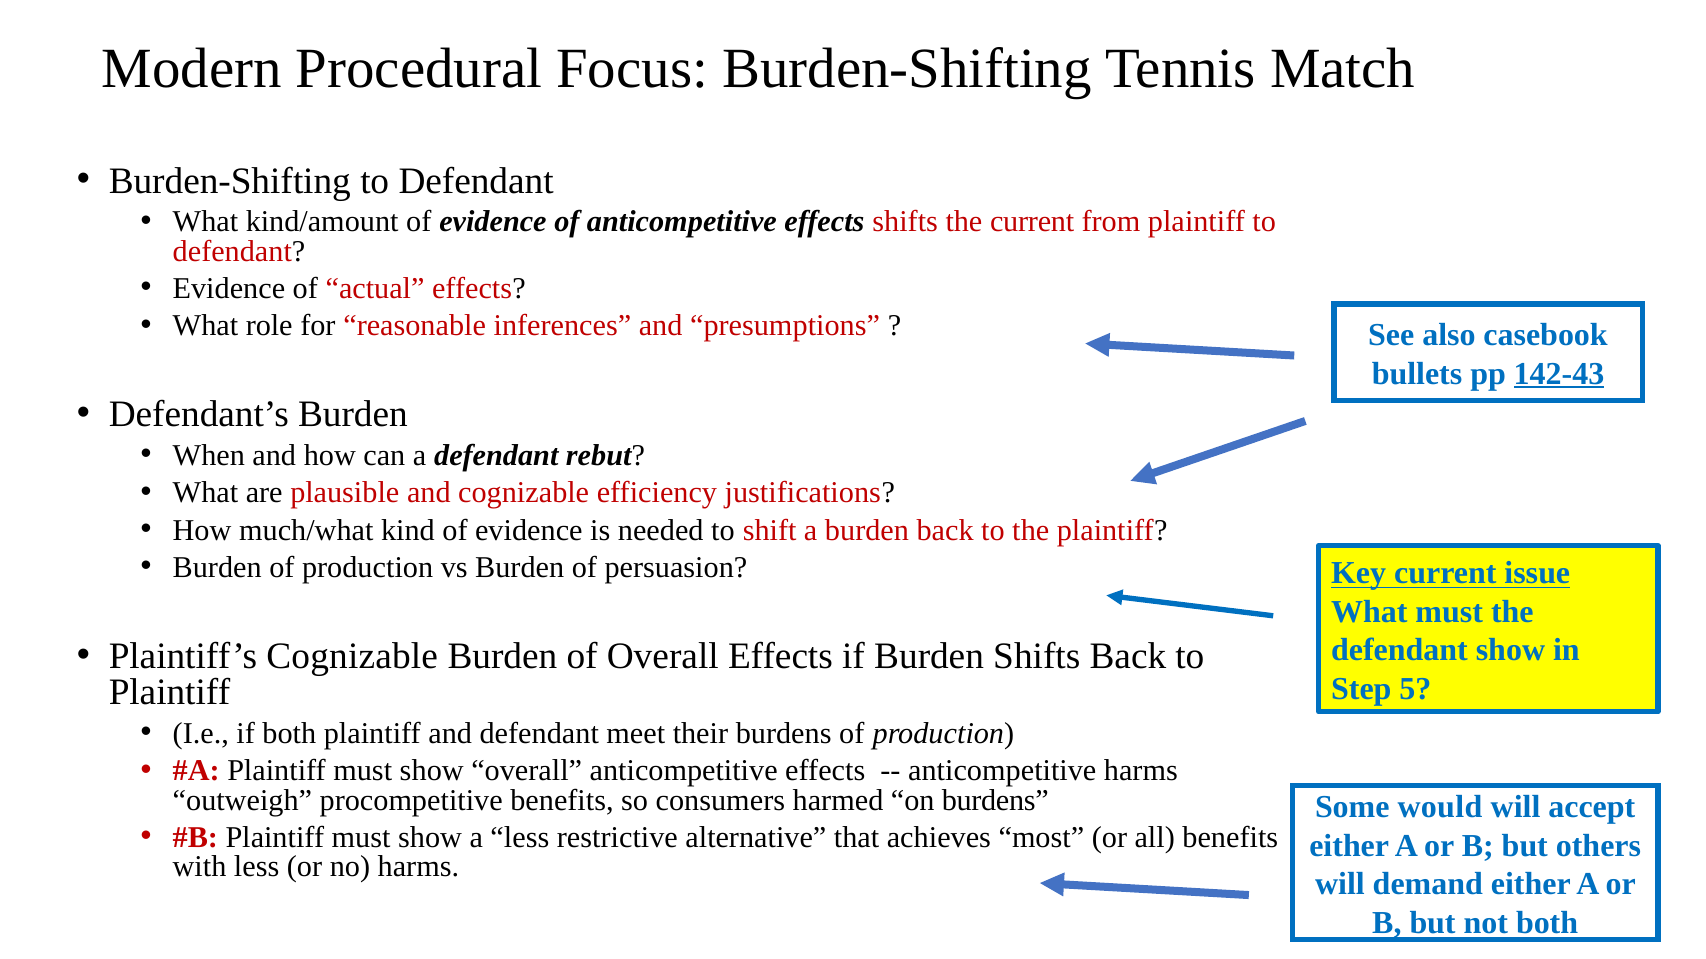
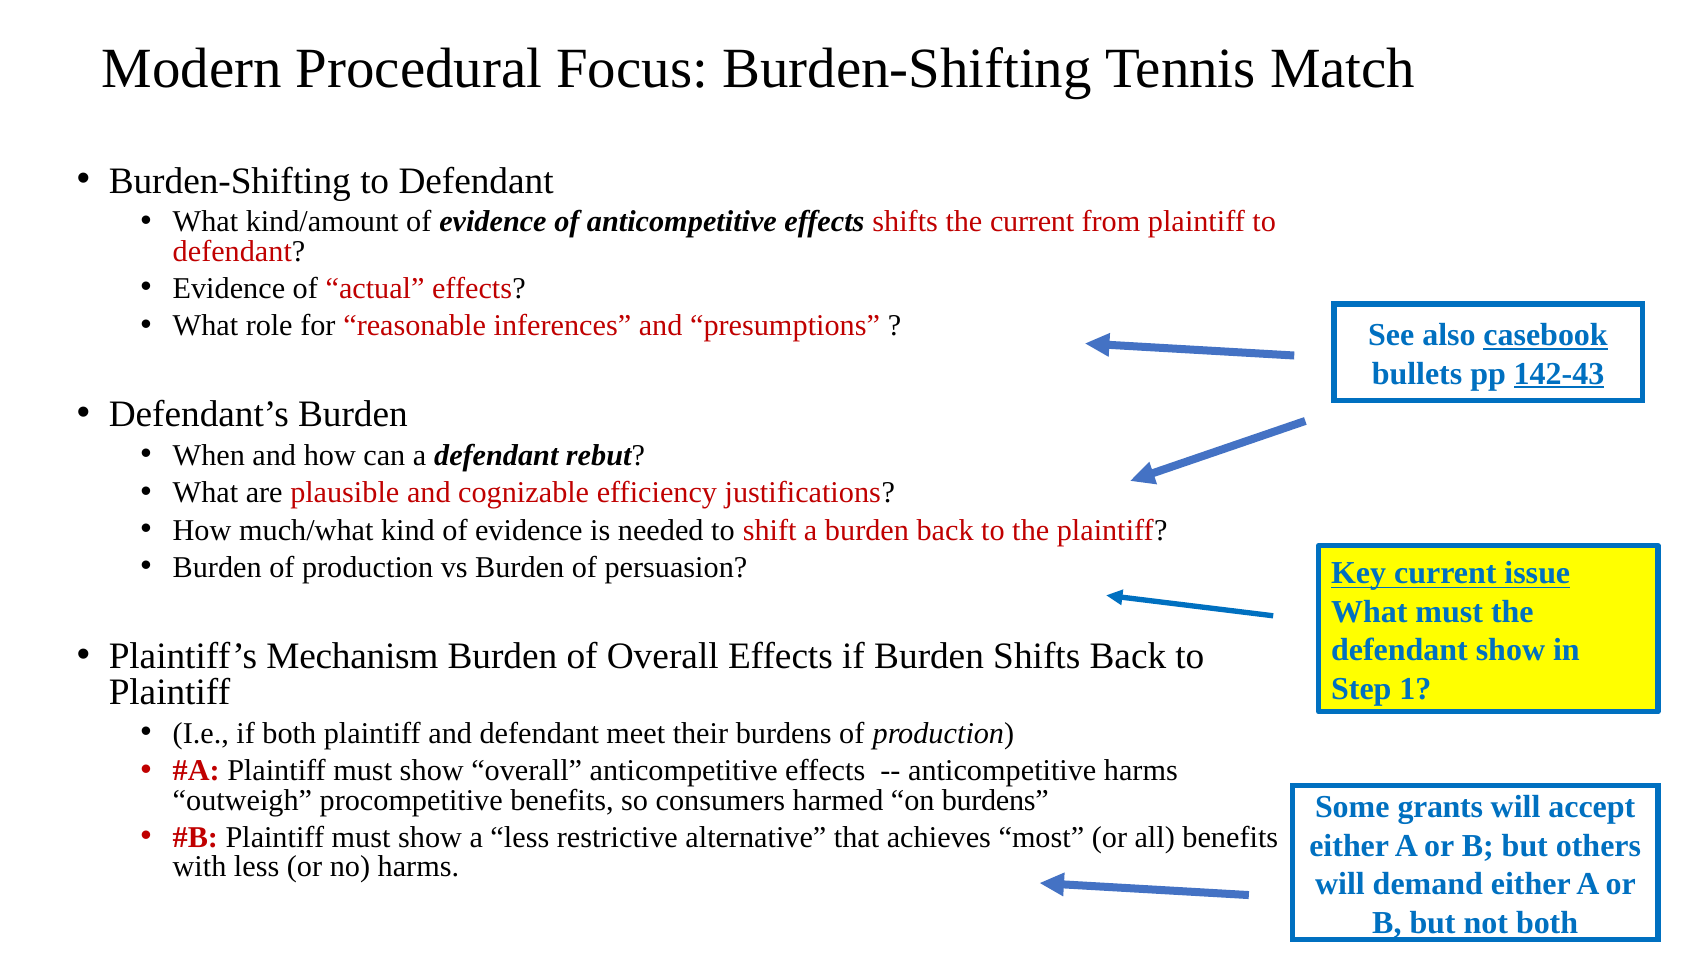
casebook underline: none -> present
Plaintiff’s Cognizable: Cognizable -> Mechanism
5: 5 -> 1
would: would -> grants
